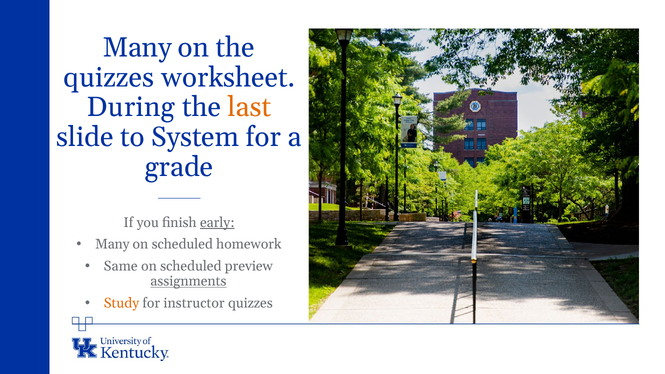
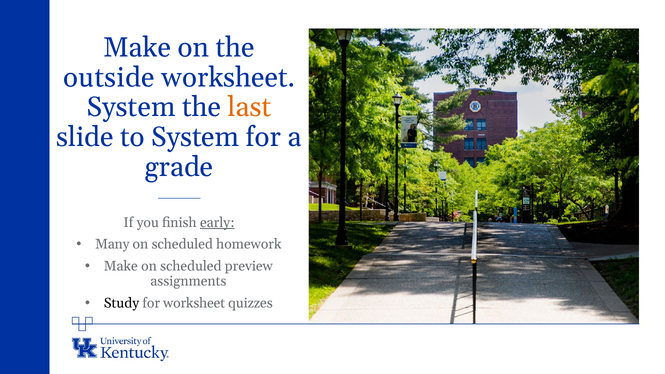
Many at (137, 47): Many -> Make
quizzes at (109, 77): quizzes -> outside
During at (131, 107): During -> System
Same at (121, 266): Same -> Make
assignments underline: present -> none
Study colour: orange -> black
for instructor: instructor -> worksheet
